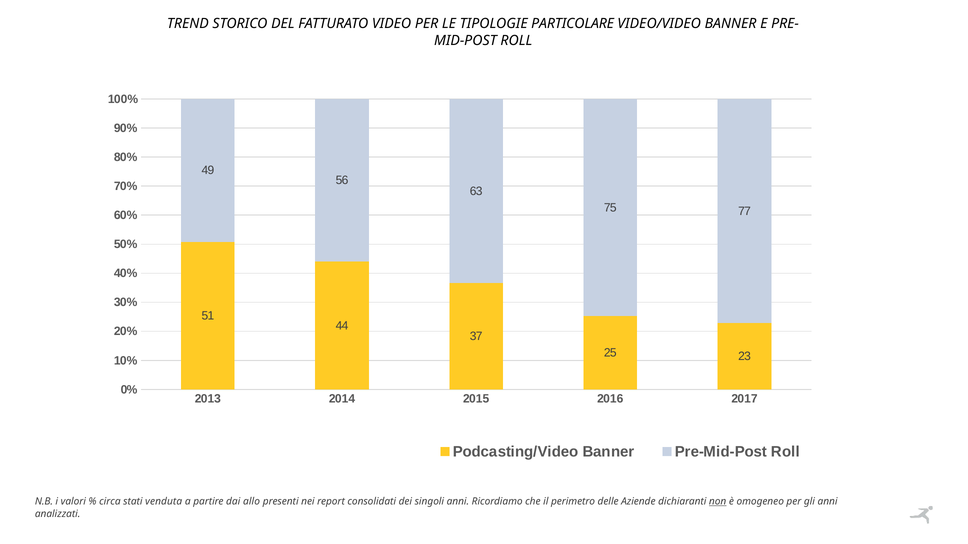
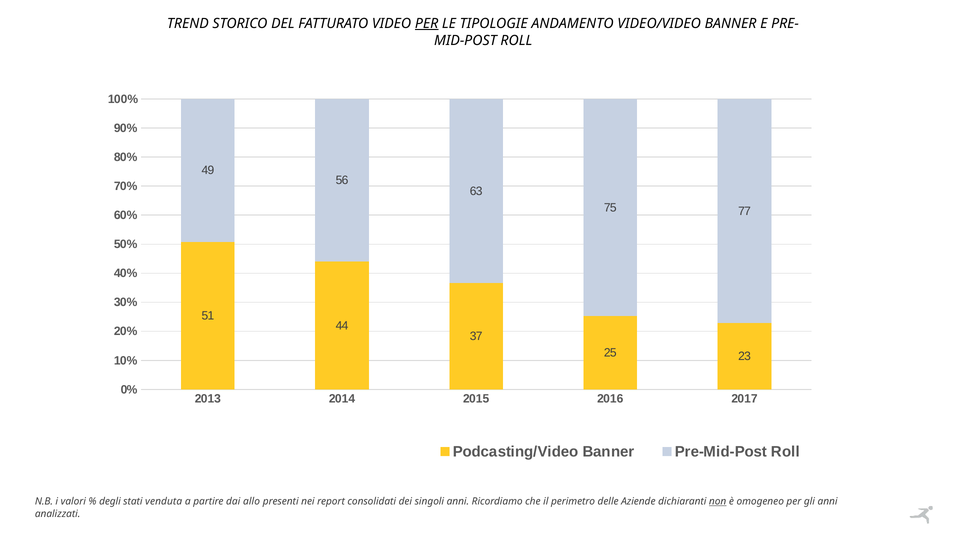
PER at (427, 24) underline: none -> present
PARTICOLARE: PARTICOLARE -> ANDAMENTO
circa: circa -> degli
